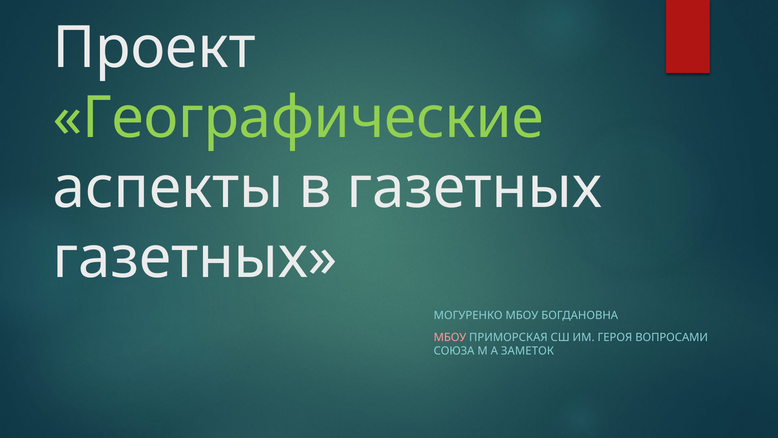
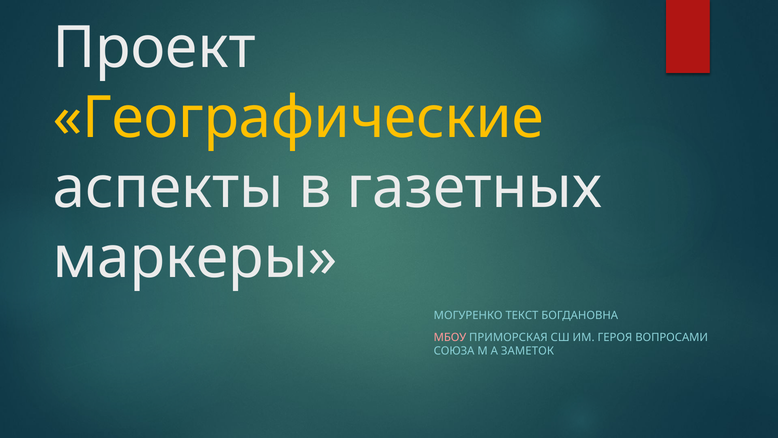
Географические colour: light green -> yellow
газетных at (195, 258): газетных -> маркеры
МОГУРЕНКО МБОУ: МБОУ -> ТЕКСТ
